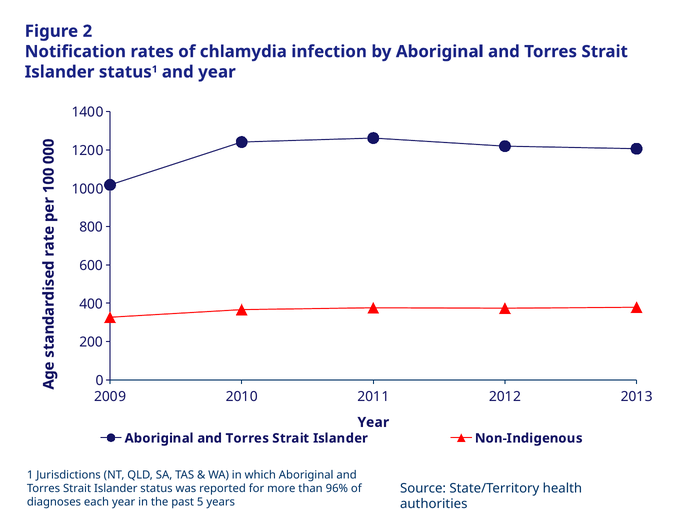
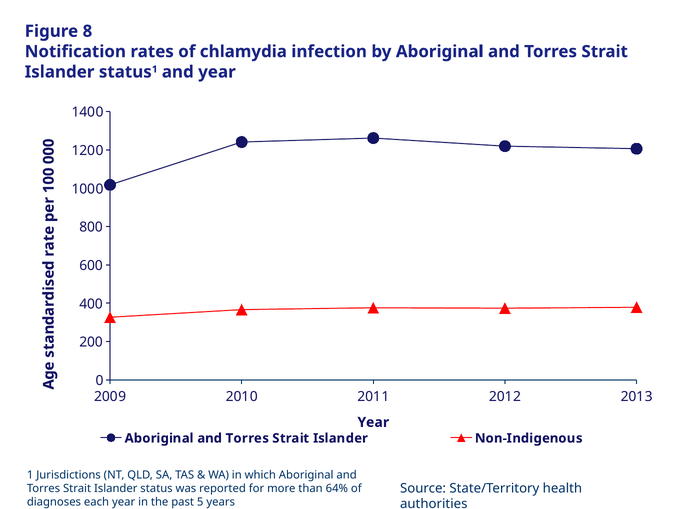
2: 2 -> 8
96%: 96% -> 64%
